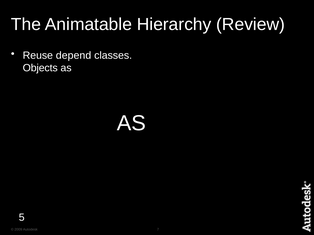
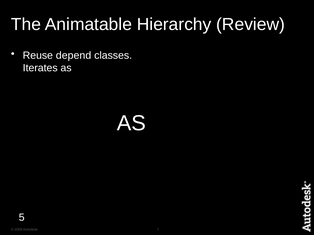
Objects: Objects -> Iterates
